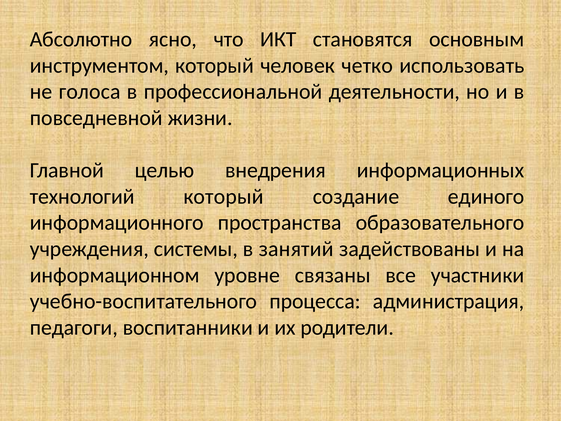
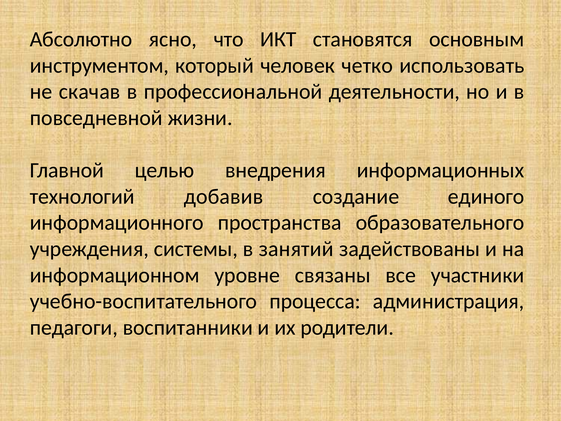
голоса: голоса -> скачав
технологий который: который -> добавив
